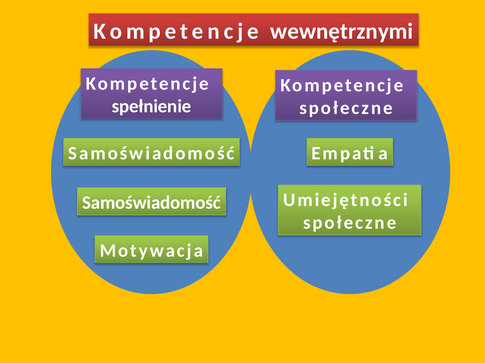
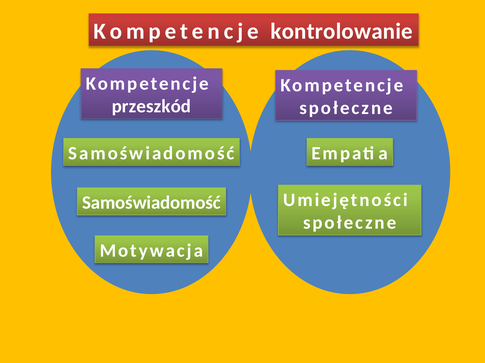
wewnętrznymi: wewnętrznymi -> kontrolowanie
spełnienie: spełnienie -> przeszkód
